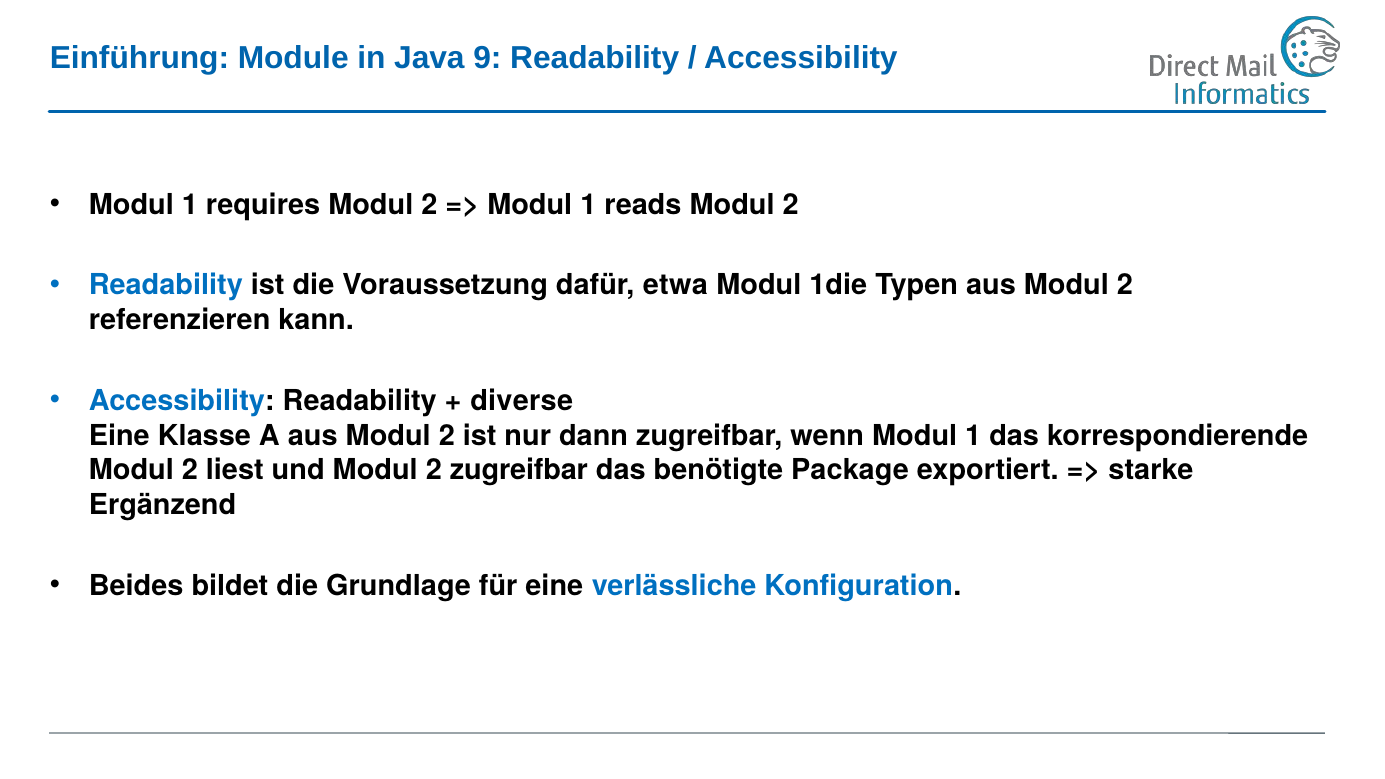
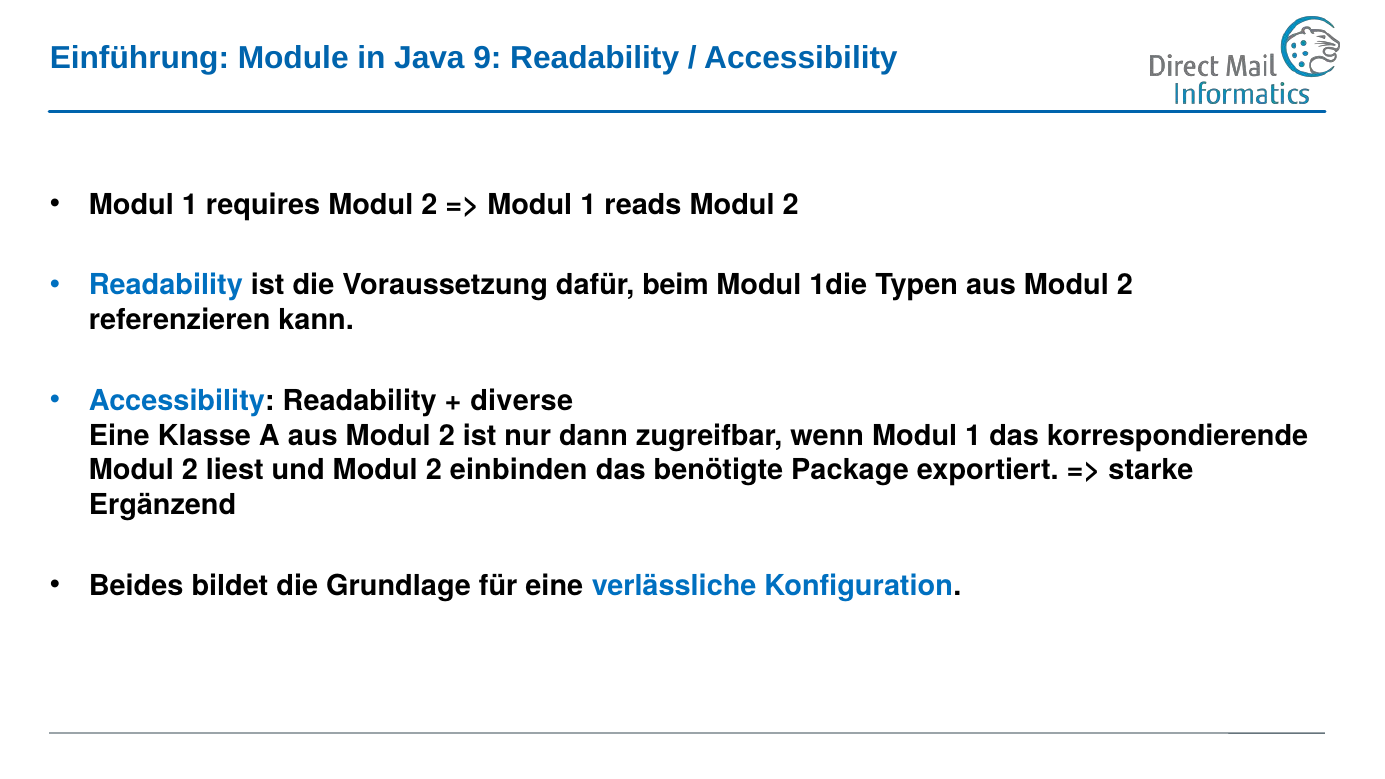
etwa: etwa -> beim
2 zugreifbar: zugreifbar -> einbinden
